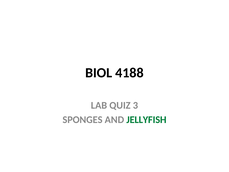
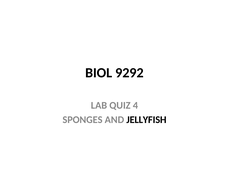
4188: 4188 -> 9292
3: 3 -> 4
JELLYFISH colour: green -> black
